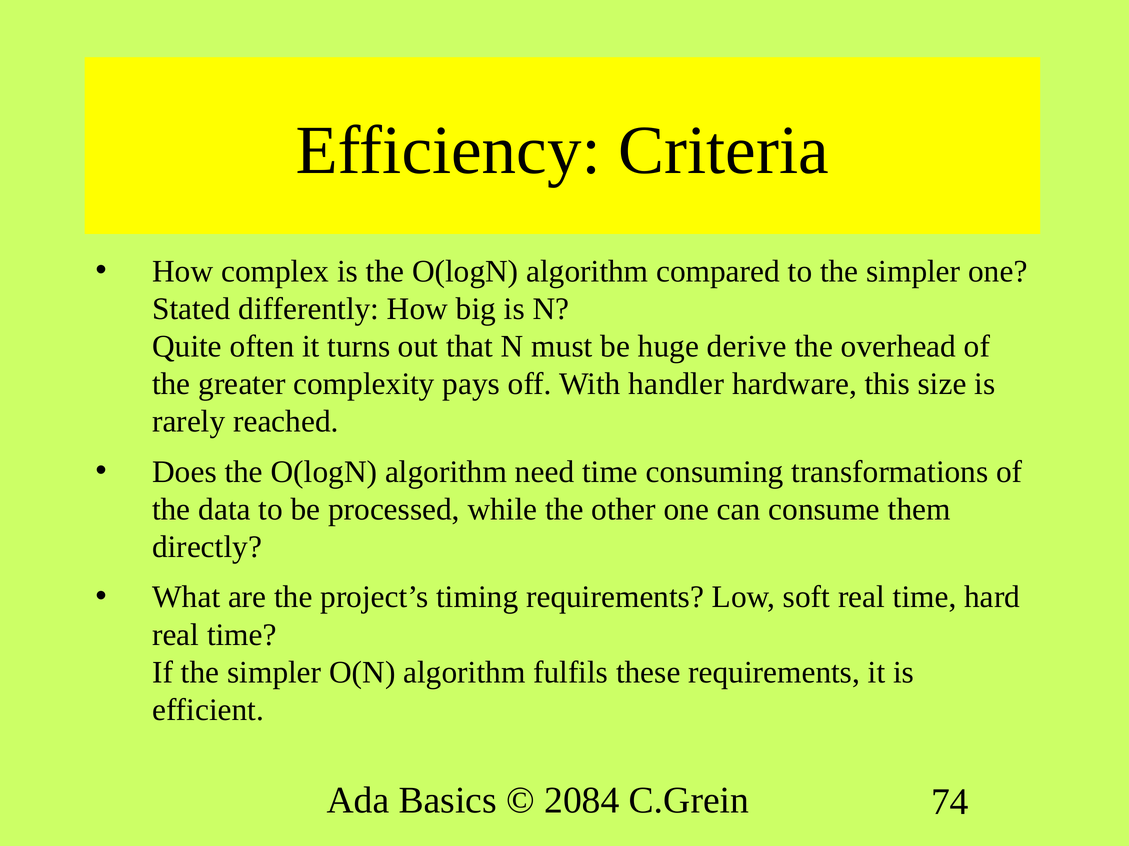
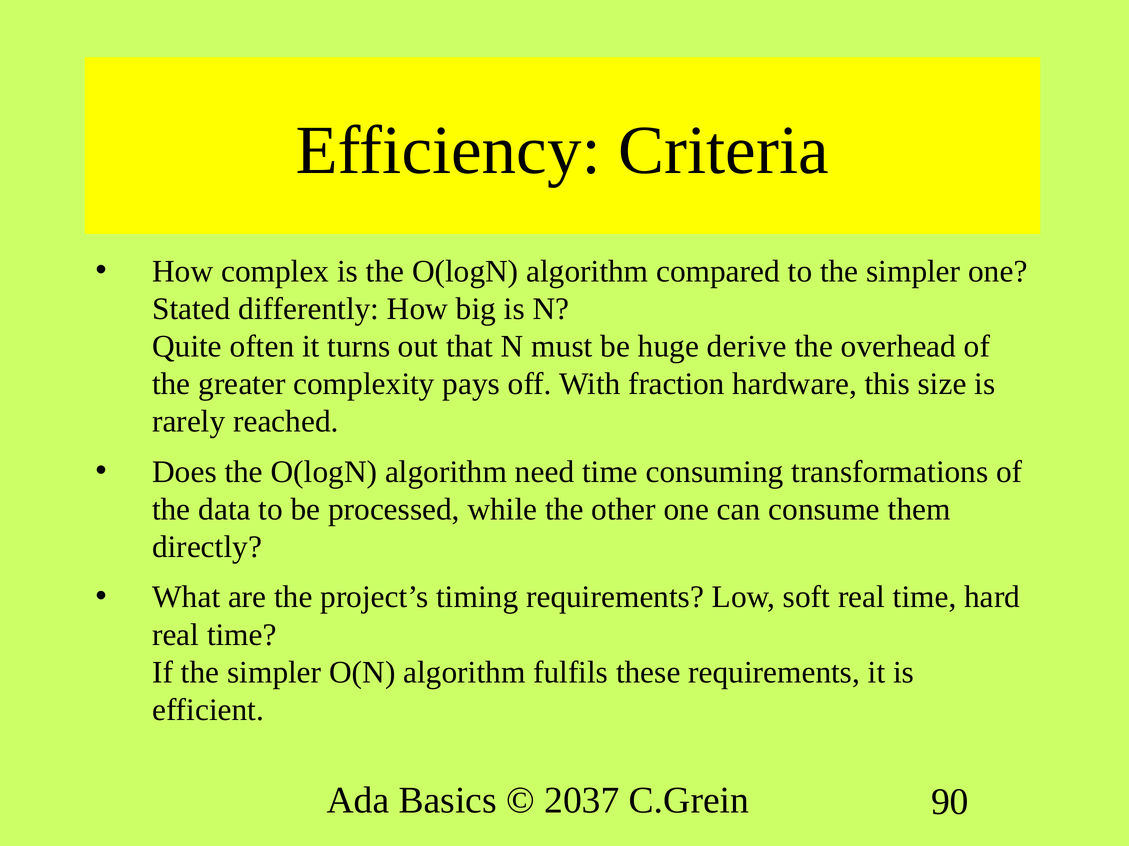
handler: handler -> fraction
2084: 2084 -> 2037
74: 74 -> 90
